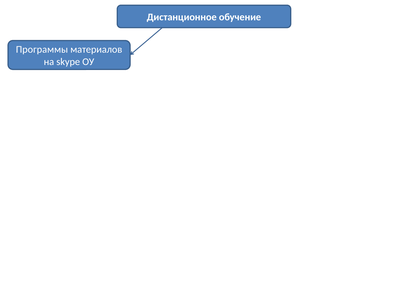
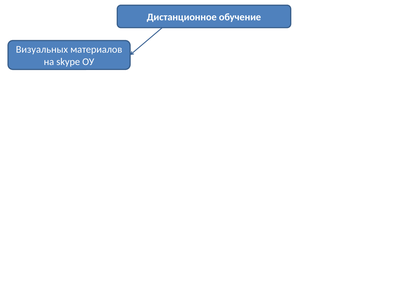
Программы: Программы -> Визуальных
